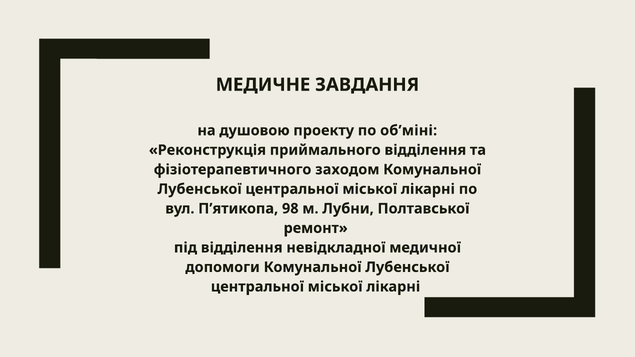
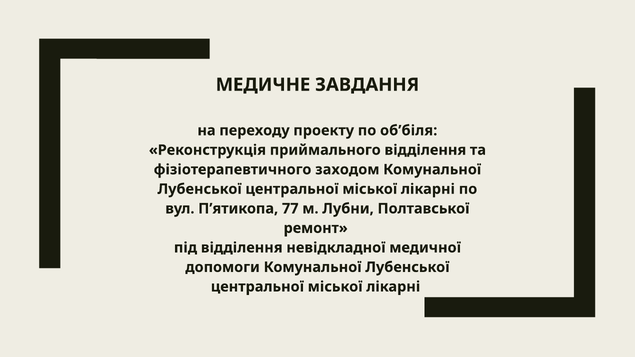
душовою: душовою -> переходу
об’міні: об’міні -> об’біля
98: 98 -> 77
